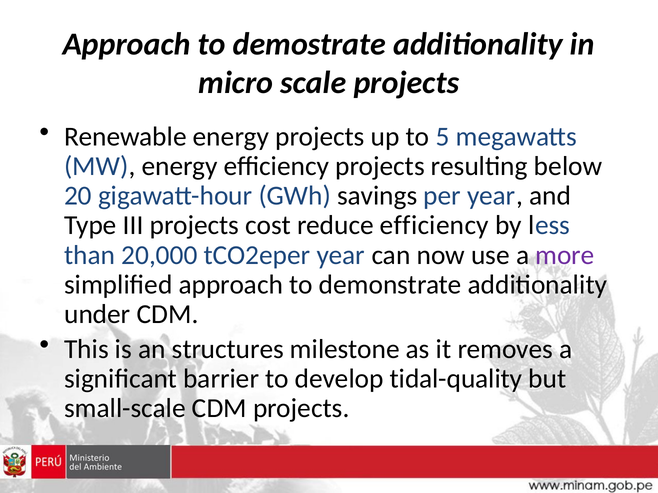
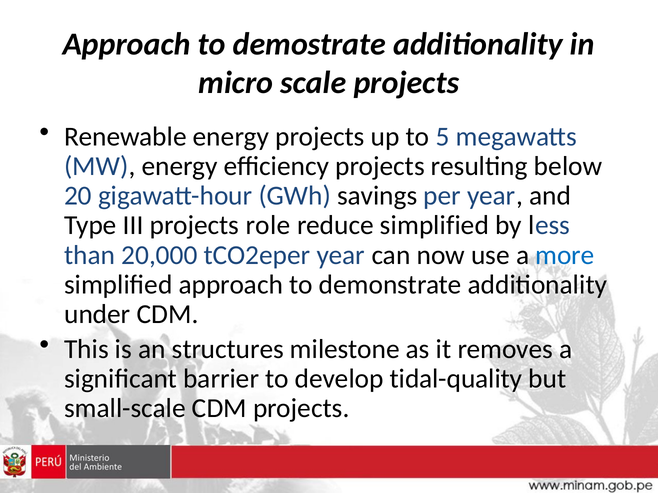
cost: cost -> role
reduce efficiency: efficiency -> simplified
more colour: purple -> blue
